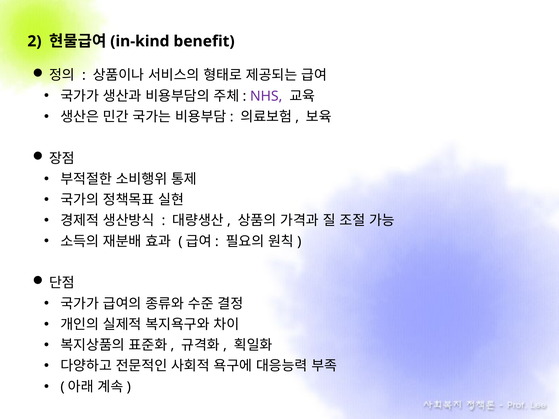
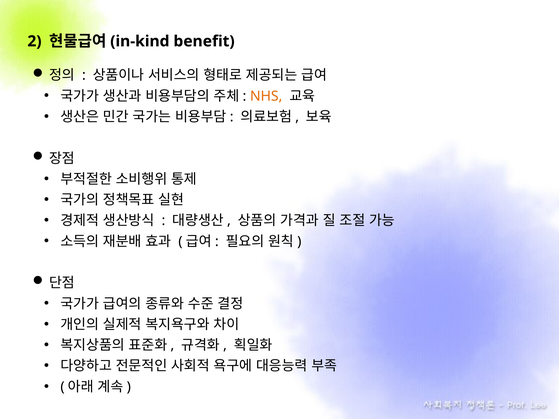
NHS colour: purple -> orange
